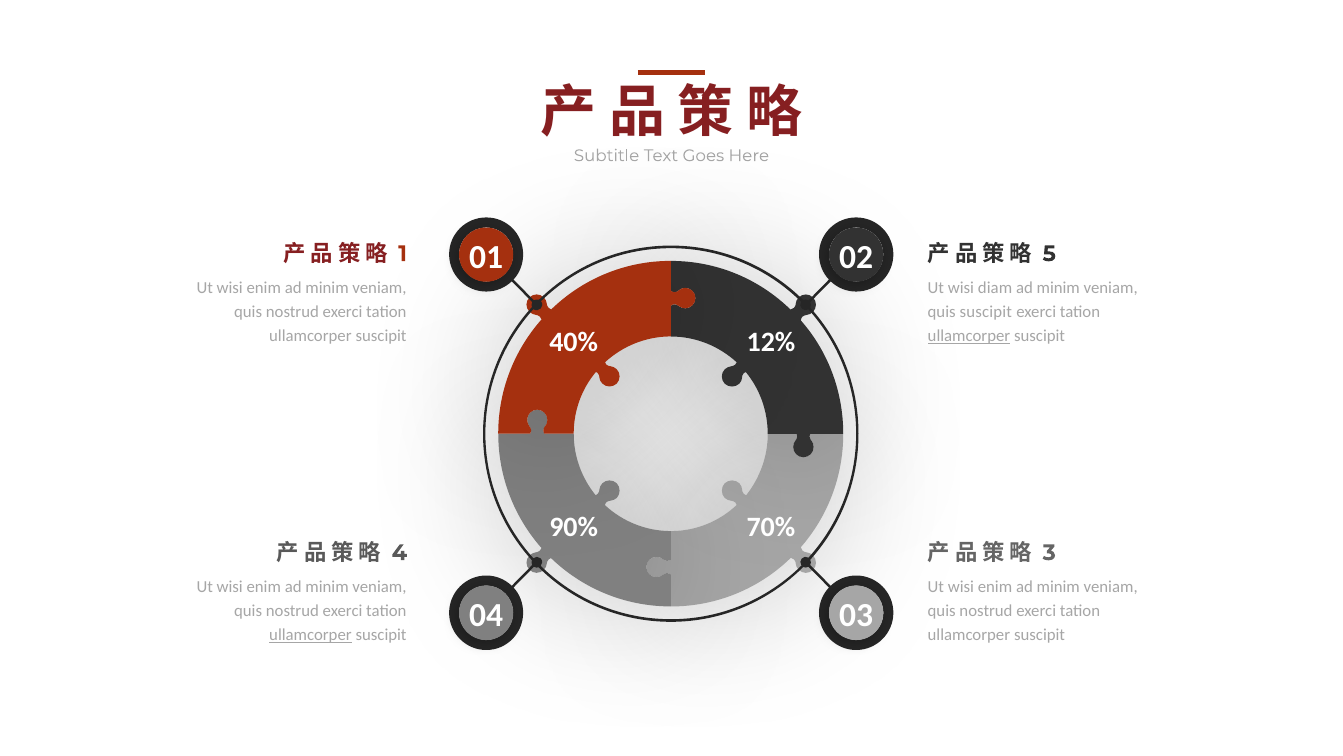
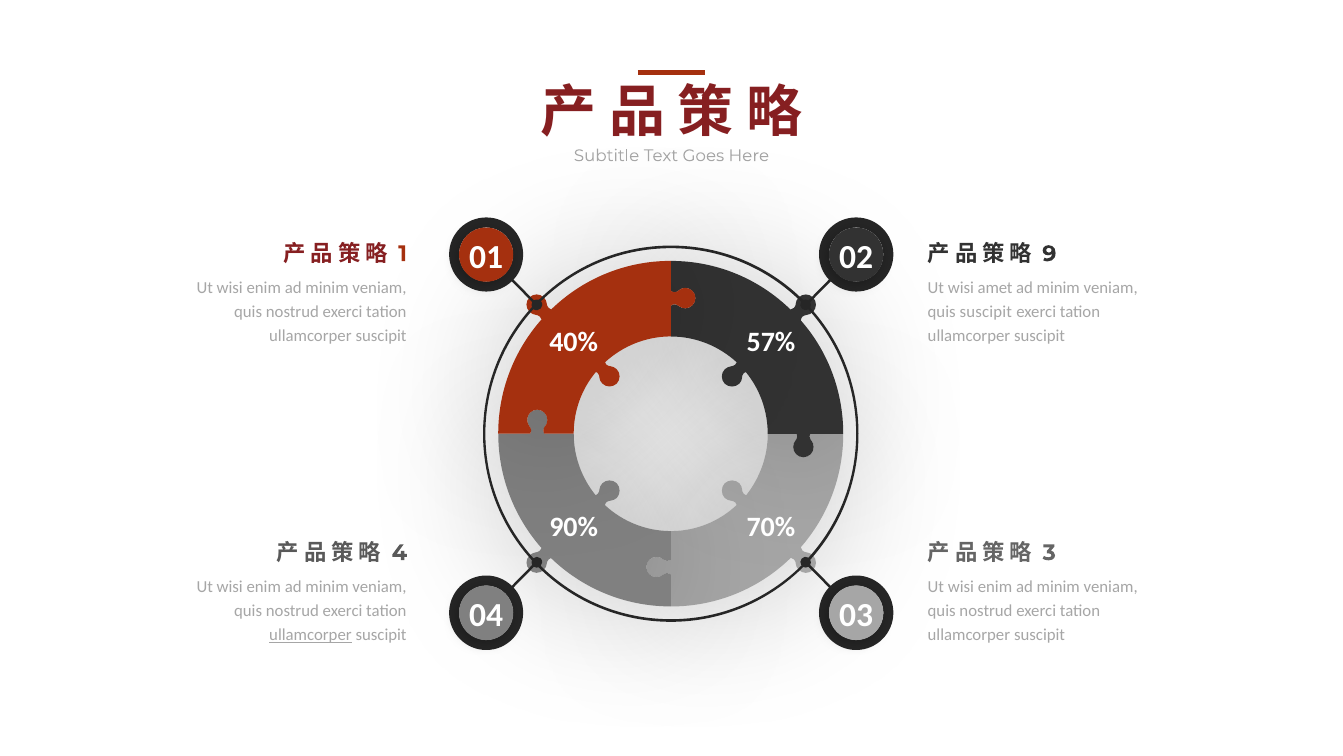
5: 5 -> 9
diam: diam -> amet
ullamcorper at (969, 336) underline: present -> none
12%: 12% -> 57%
